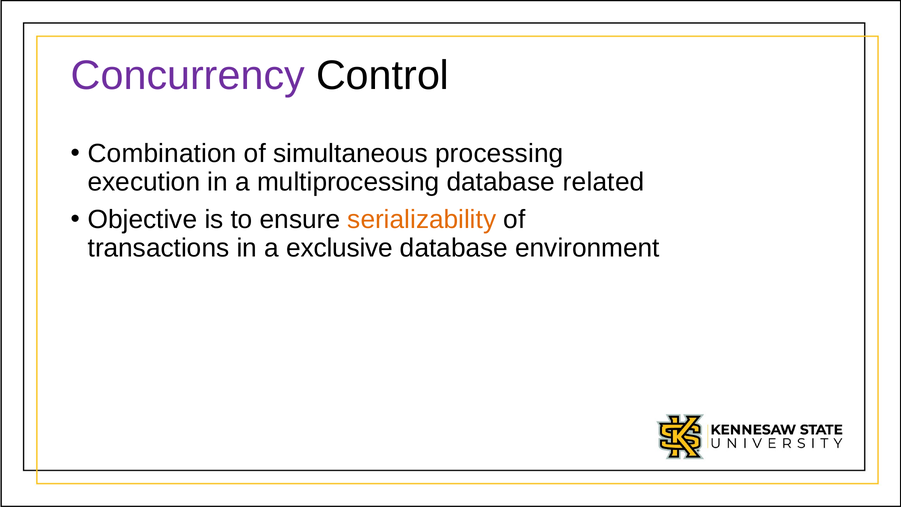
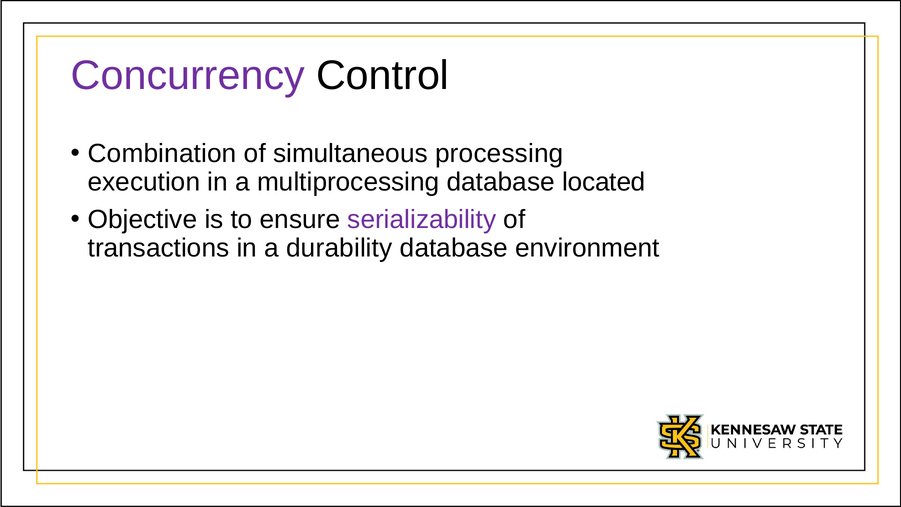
related: related -> located
serializability colour: orange -> purple
exclusive: exclusive -> durability
